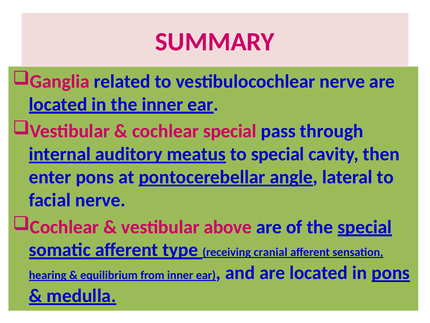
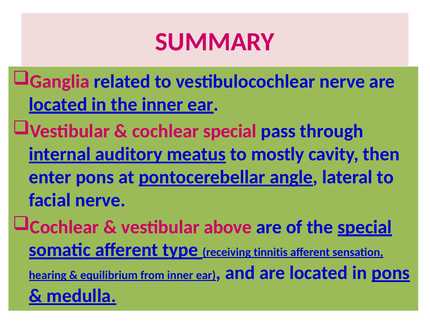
to special: special -> mostly
cranial: cranial -> tinnitis
